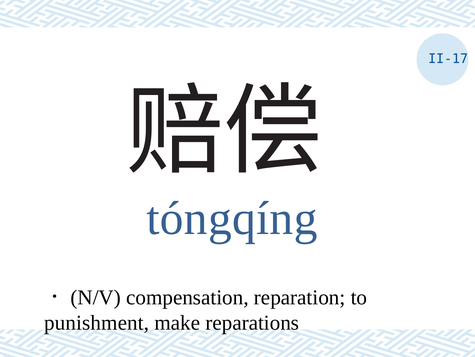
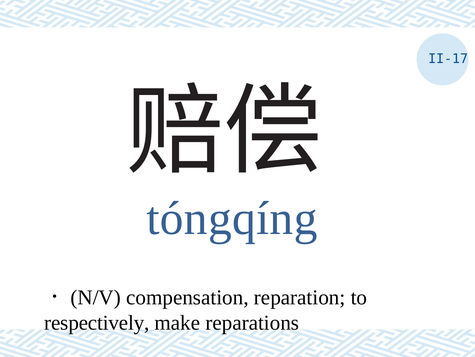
punishment: punishment -> respectively
